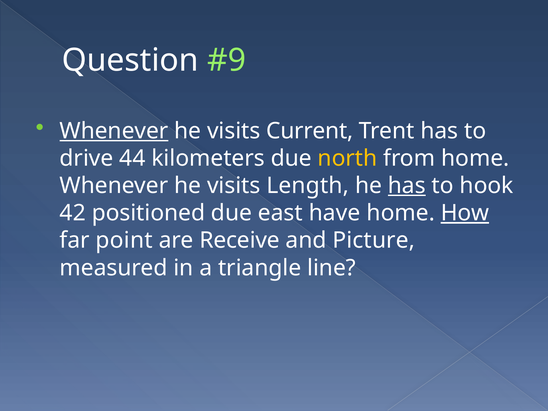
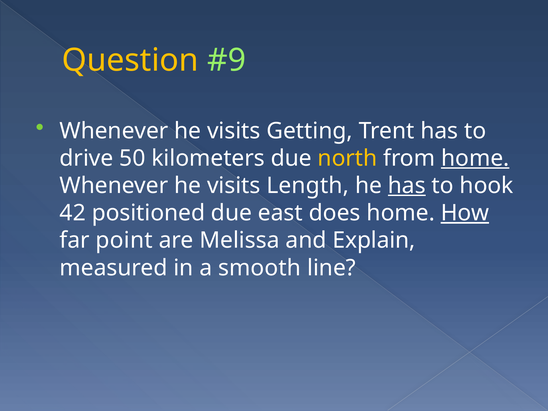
Question colour: white -> yellow
Whenever at (114, 131) underline: present -> none
Current: Current -> Getting
44: 44 -> 50
home at (475, 158) underline: none -> present
have: have -> does
Receive: Receive -> Melissa
Picture: Picture -> Explain
triangle: triangle -> smooth
